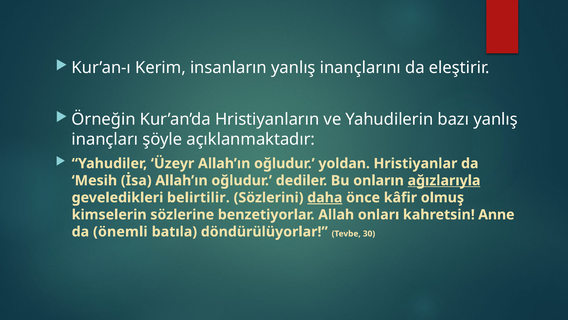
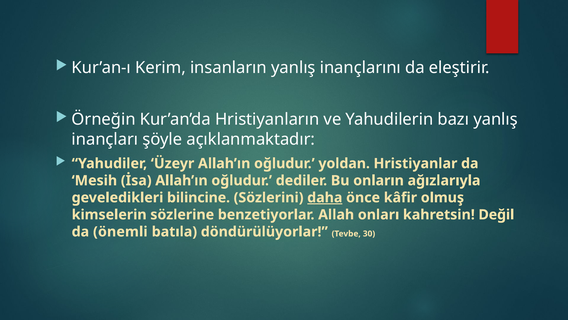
ağızlarıyla underline: present -> none
belirtilir: belirtilir -> bilincine
Anne: Anne -> Değil
